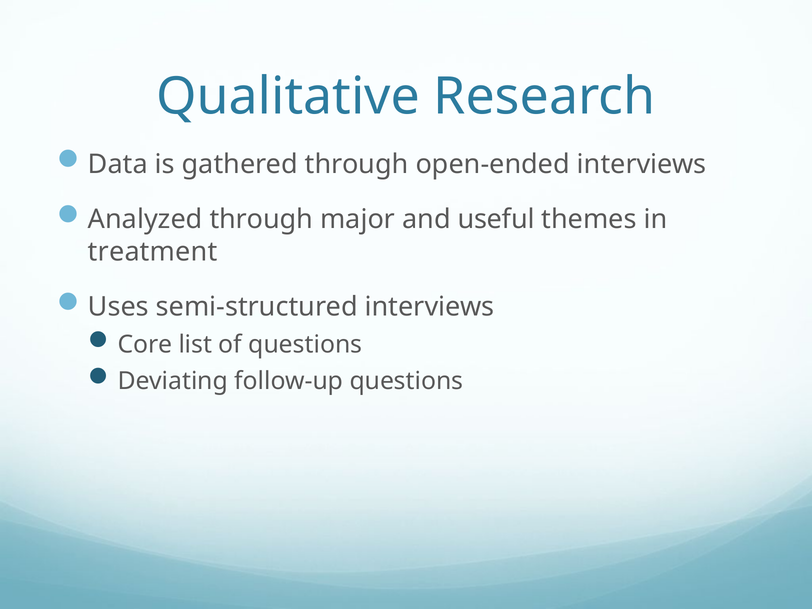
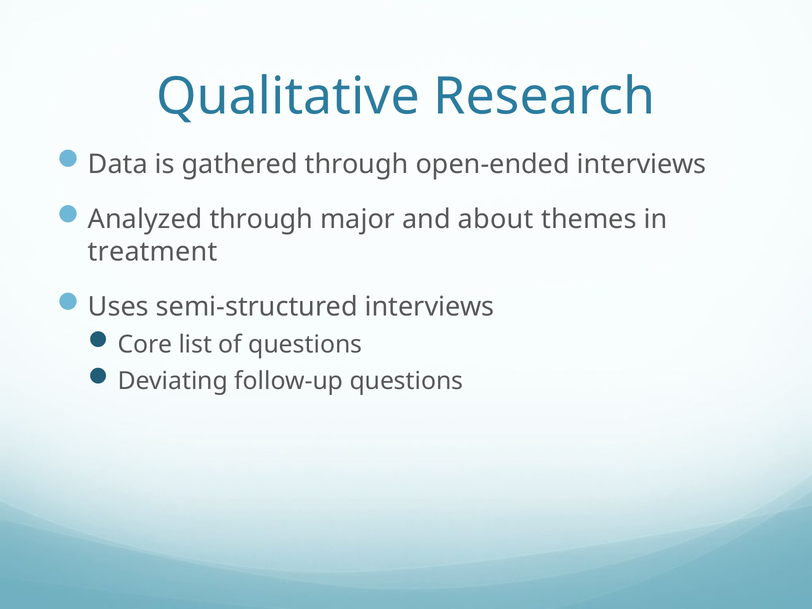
useful: useful -> about
